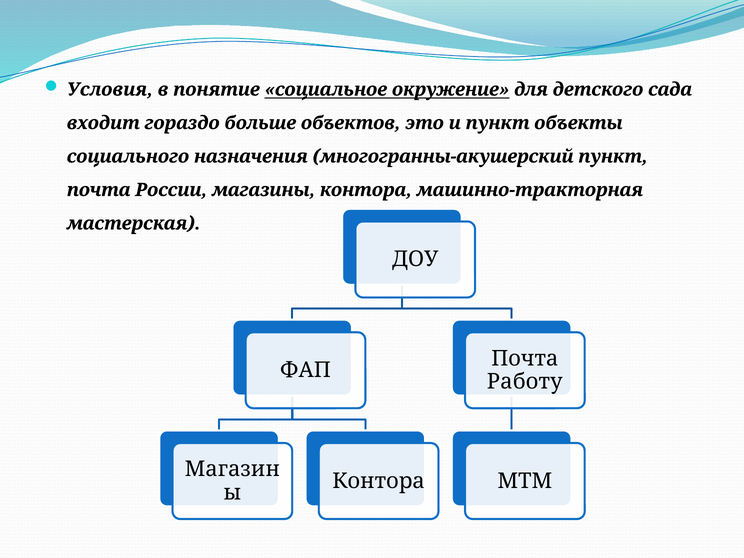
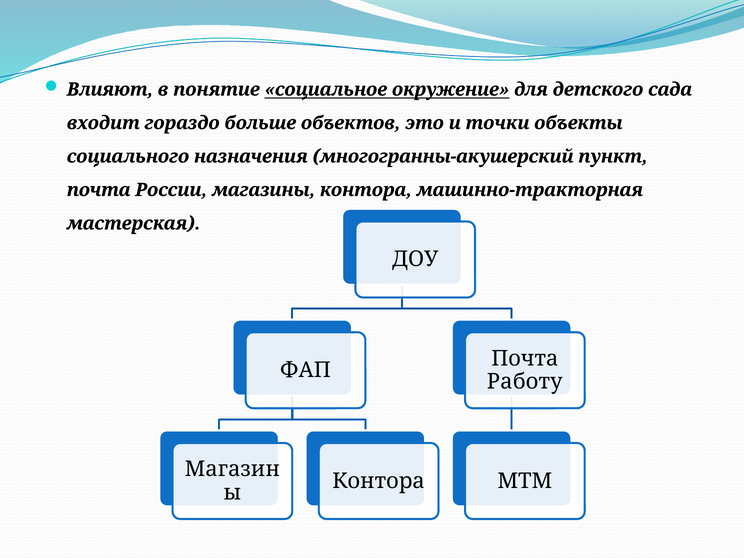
Условия: Условия -> Влияют
и пункт: пункт -> точки
